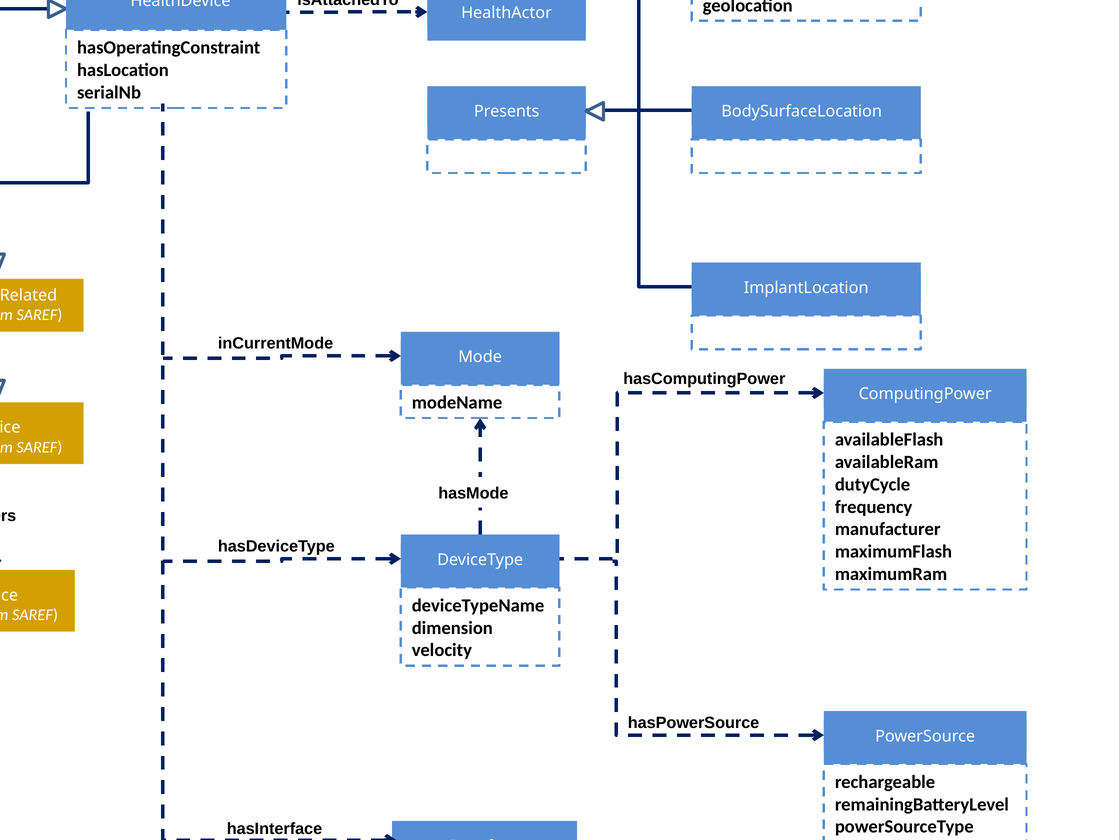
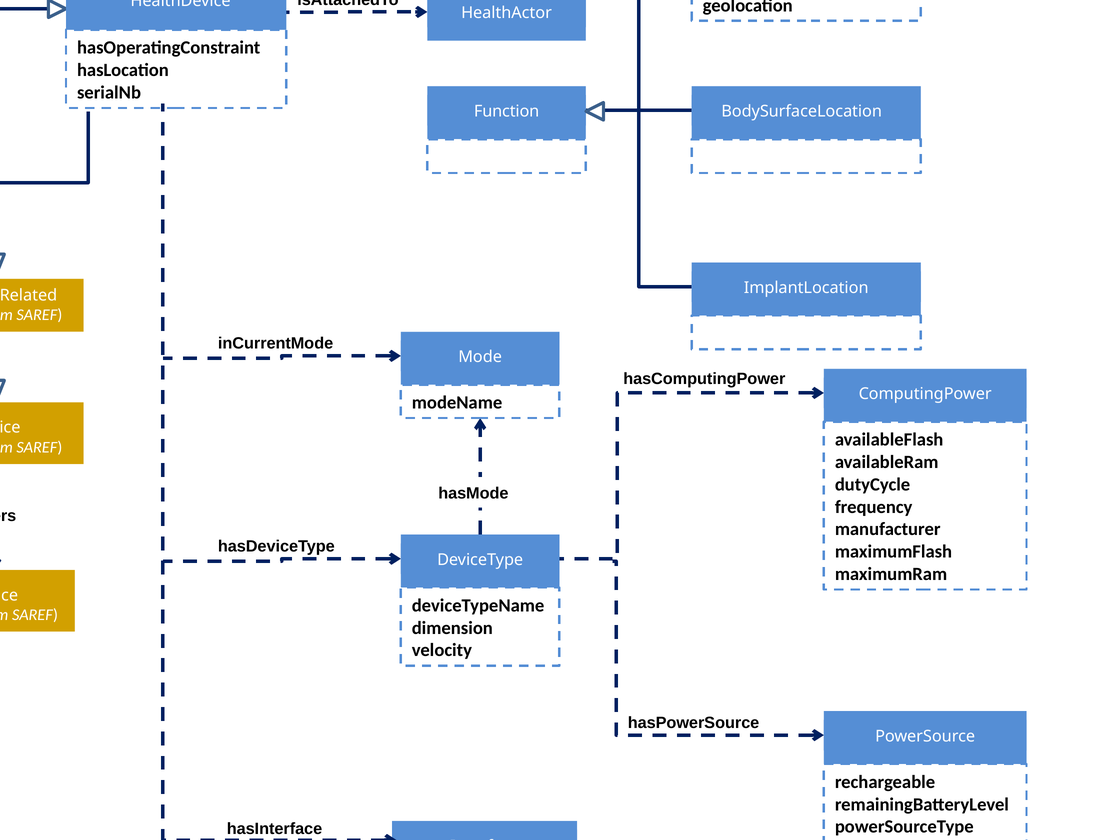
Presents: Presents -> Function
